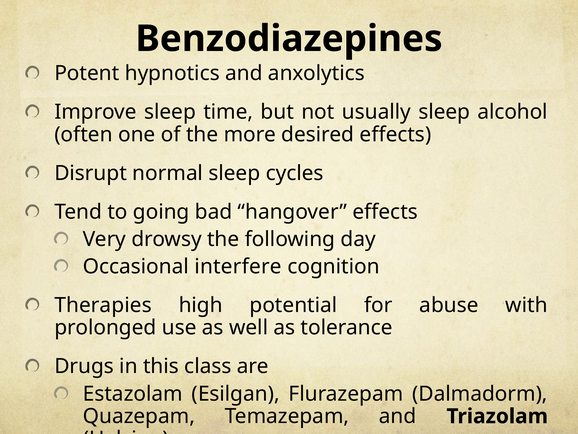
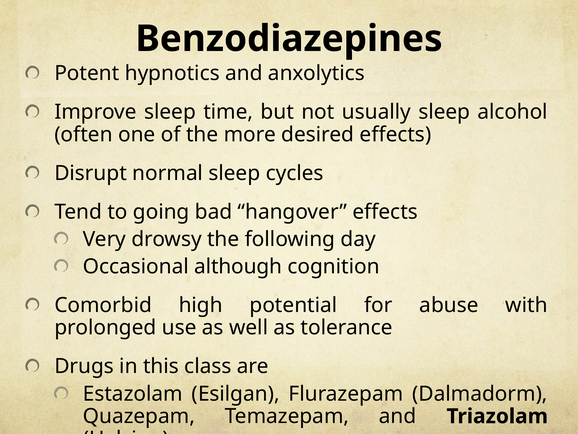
interfere: interfere -> although
Therapies: Therapies -> Comorbid
